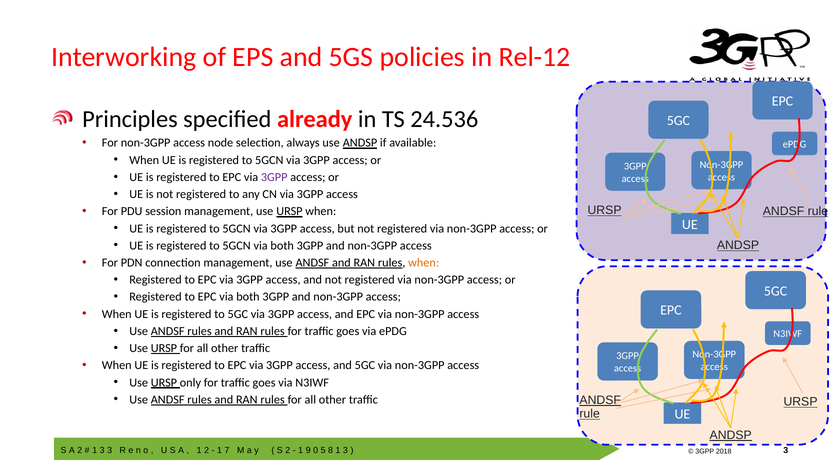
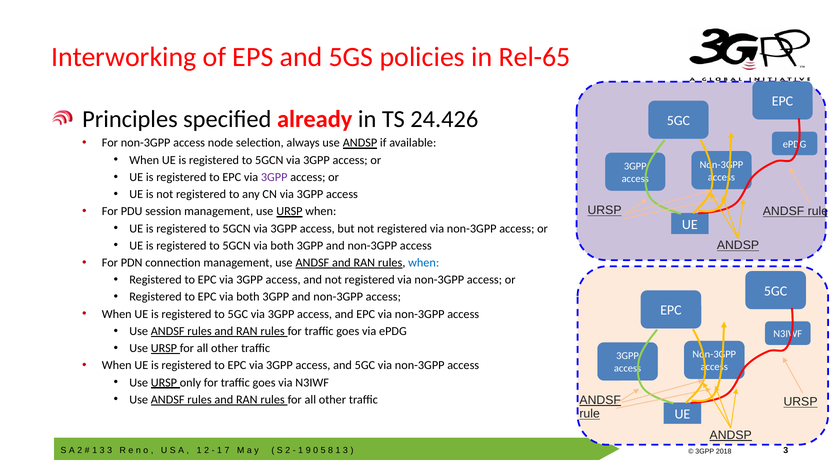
Rel-12: Rel-12 -> Rel-65
24.536: 24.536 -> 24.426
when at (424, 263) colour: orange -> blue
